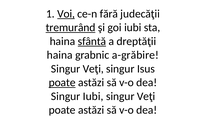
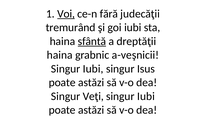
tremurând underline: present -> none
a-grăbire: a-grăbire -> a-veşnicii
Veţi at (93, 69): Veţi -> Iubi
poate at (62, 82) underline: present -> none
Singur Iubi: Iubi -> Veţi
Veţi at (146, 96): Veţi -> Iubi
